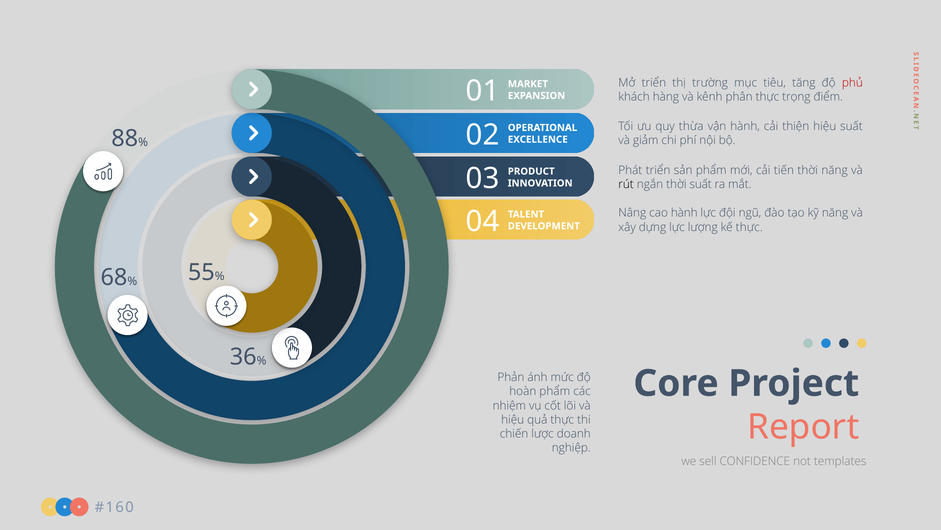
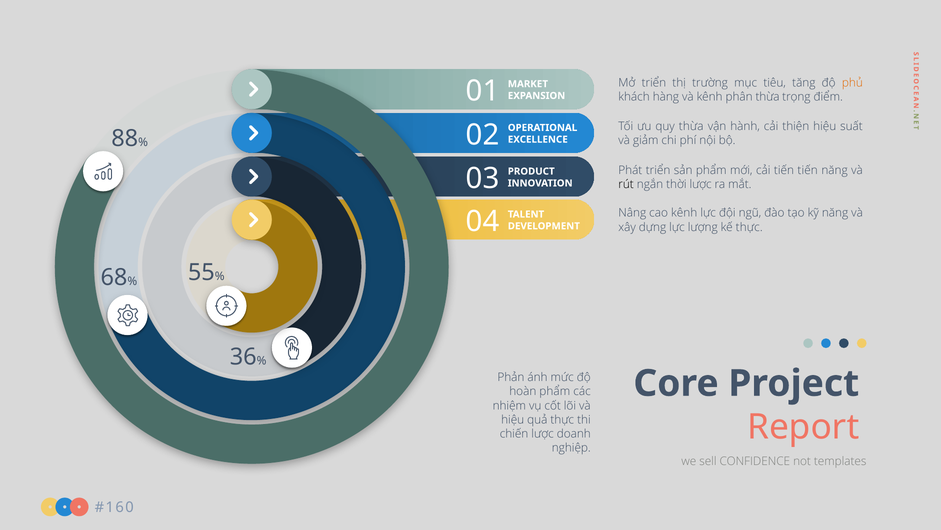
phủ colour: red -> orange
phân thực: thực -> thừa
tiến thời: thời -> tiến
thời suất: suất -> lược
cao hành: hành -> kênh
